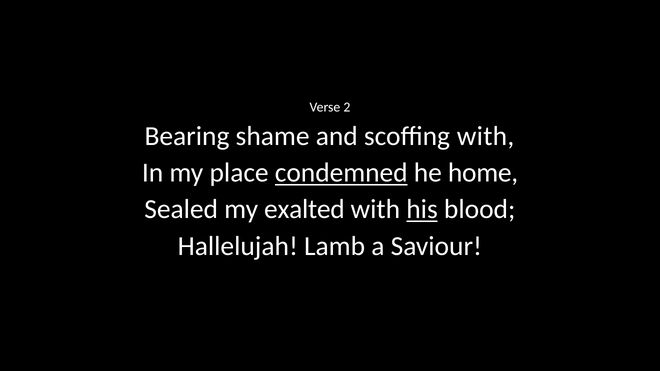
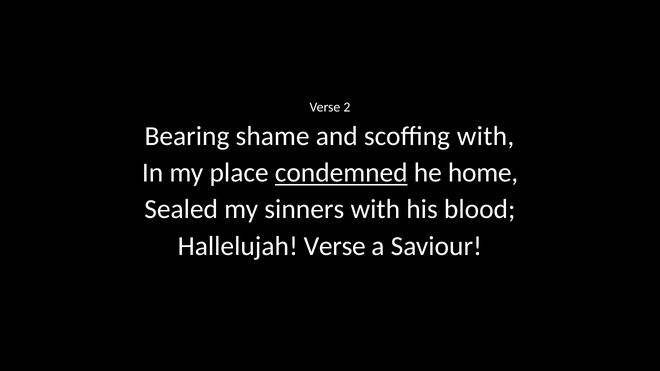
exalted: exalted -> sinners
his underline: present -> none
Hallelujah Lamb: Lamb -> Verse
